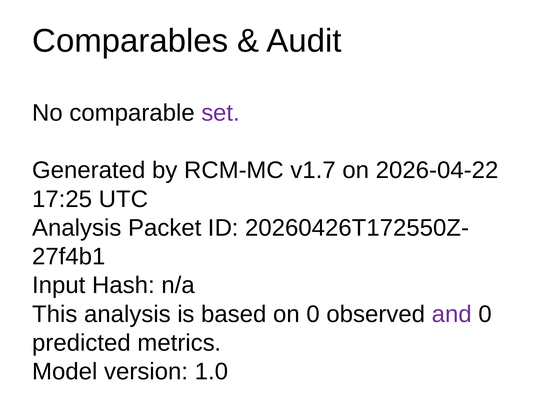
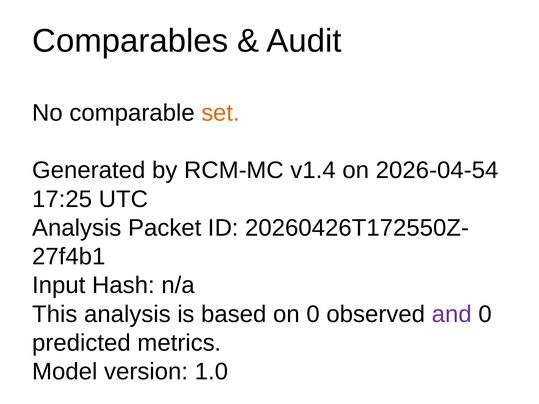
set colour: purple -> orange
v1.7: v1.7 -> v1.4
2026-04-22: 2026-04-22 -> 2026-04-54
